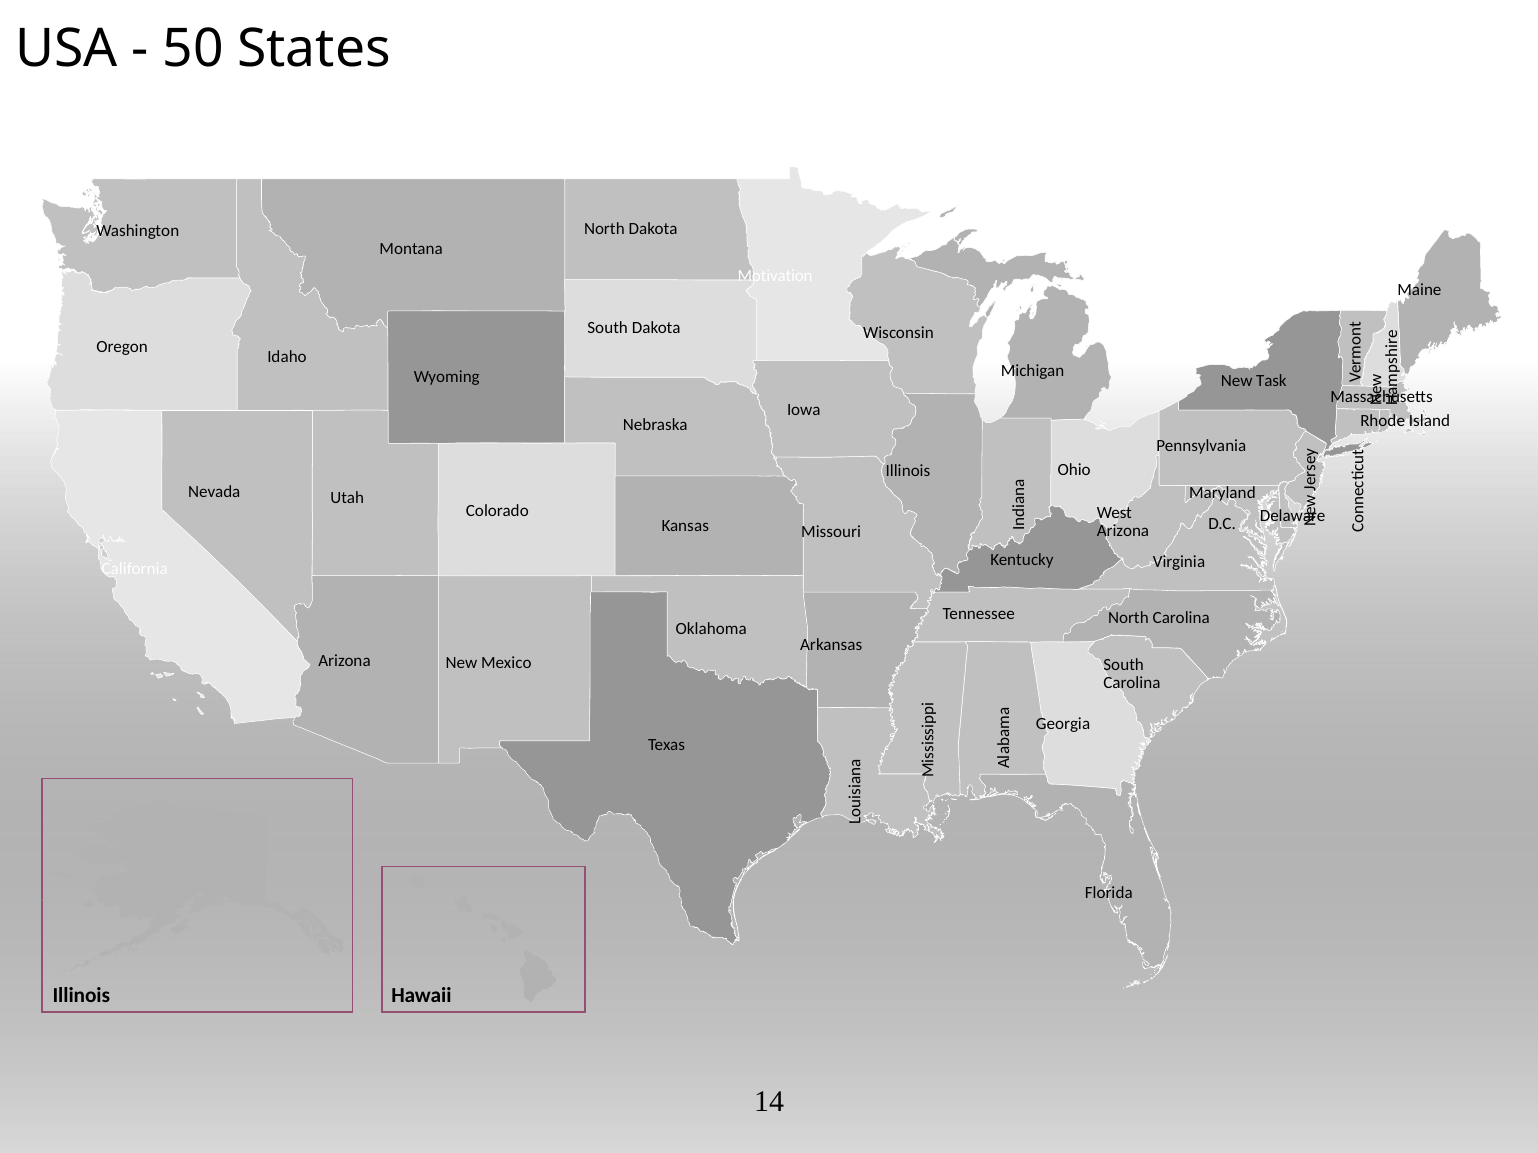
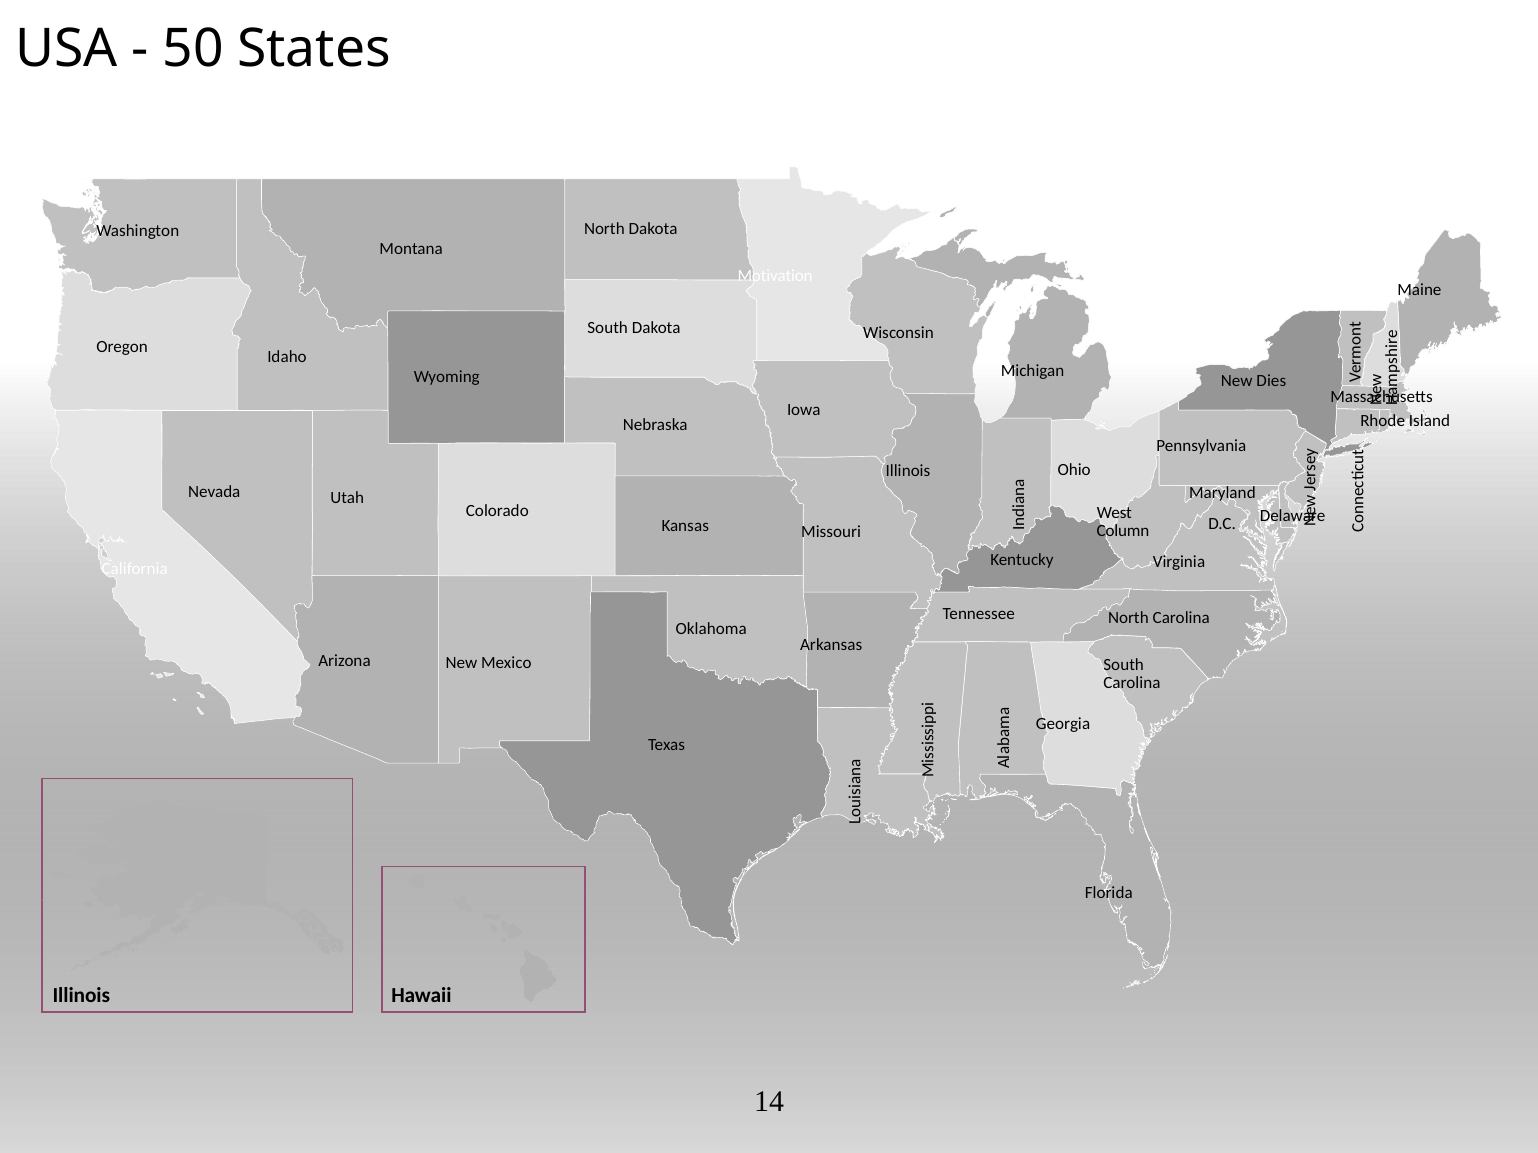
Task: Task -> Dies
Arizona at (1123, 531): Arizona -> Column
